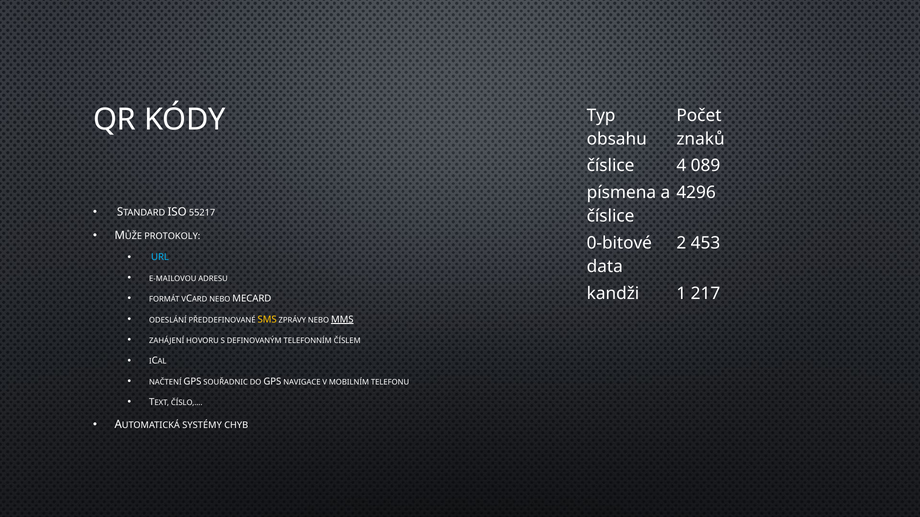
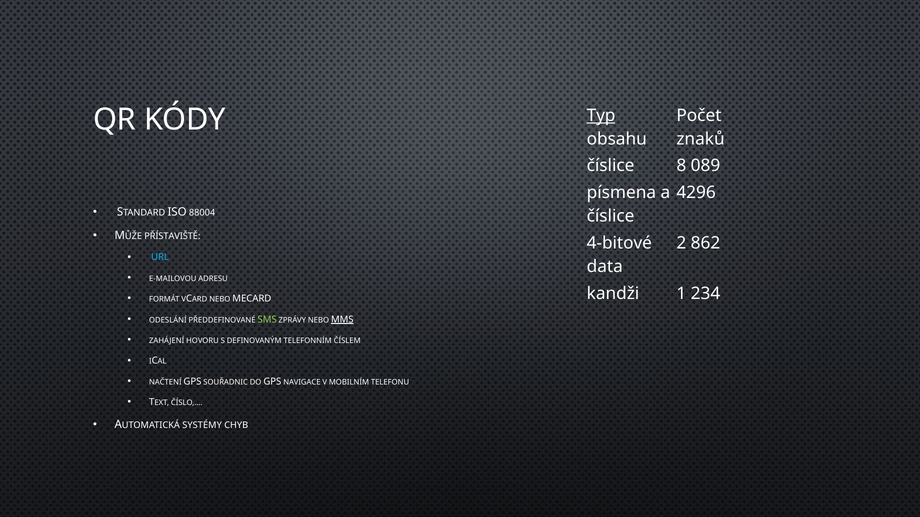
Typ underline: none -> present
4: 4 -> 8
55217: 55217 -> 88004
PROTOKOLY: PROTOKOLY -> PŘÍSTAVIŠTĚ
0-bitové: 0-bitové -> 4-bitové
453: 453 -> 862
217: 217 -> 234
SMS colour: yellow -> light green
